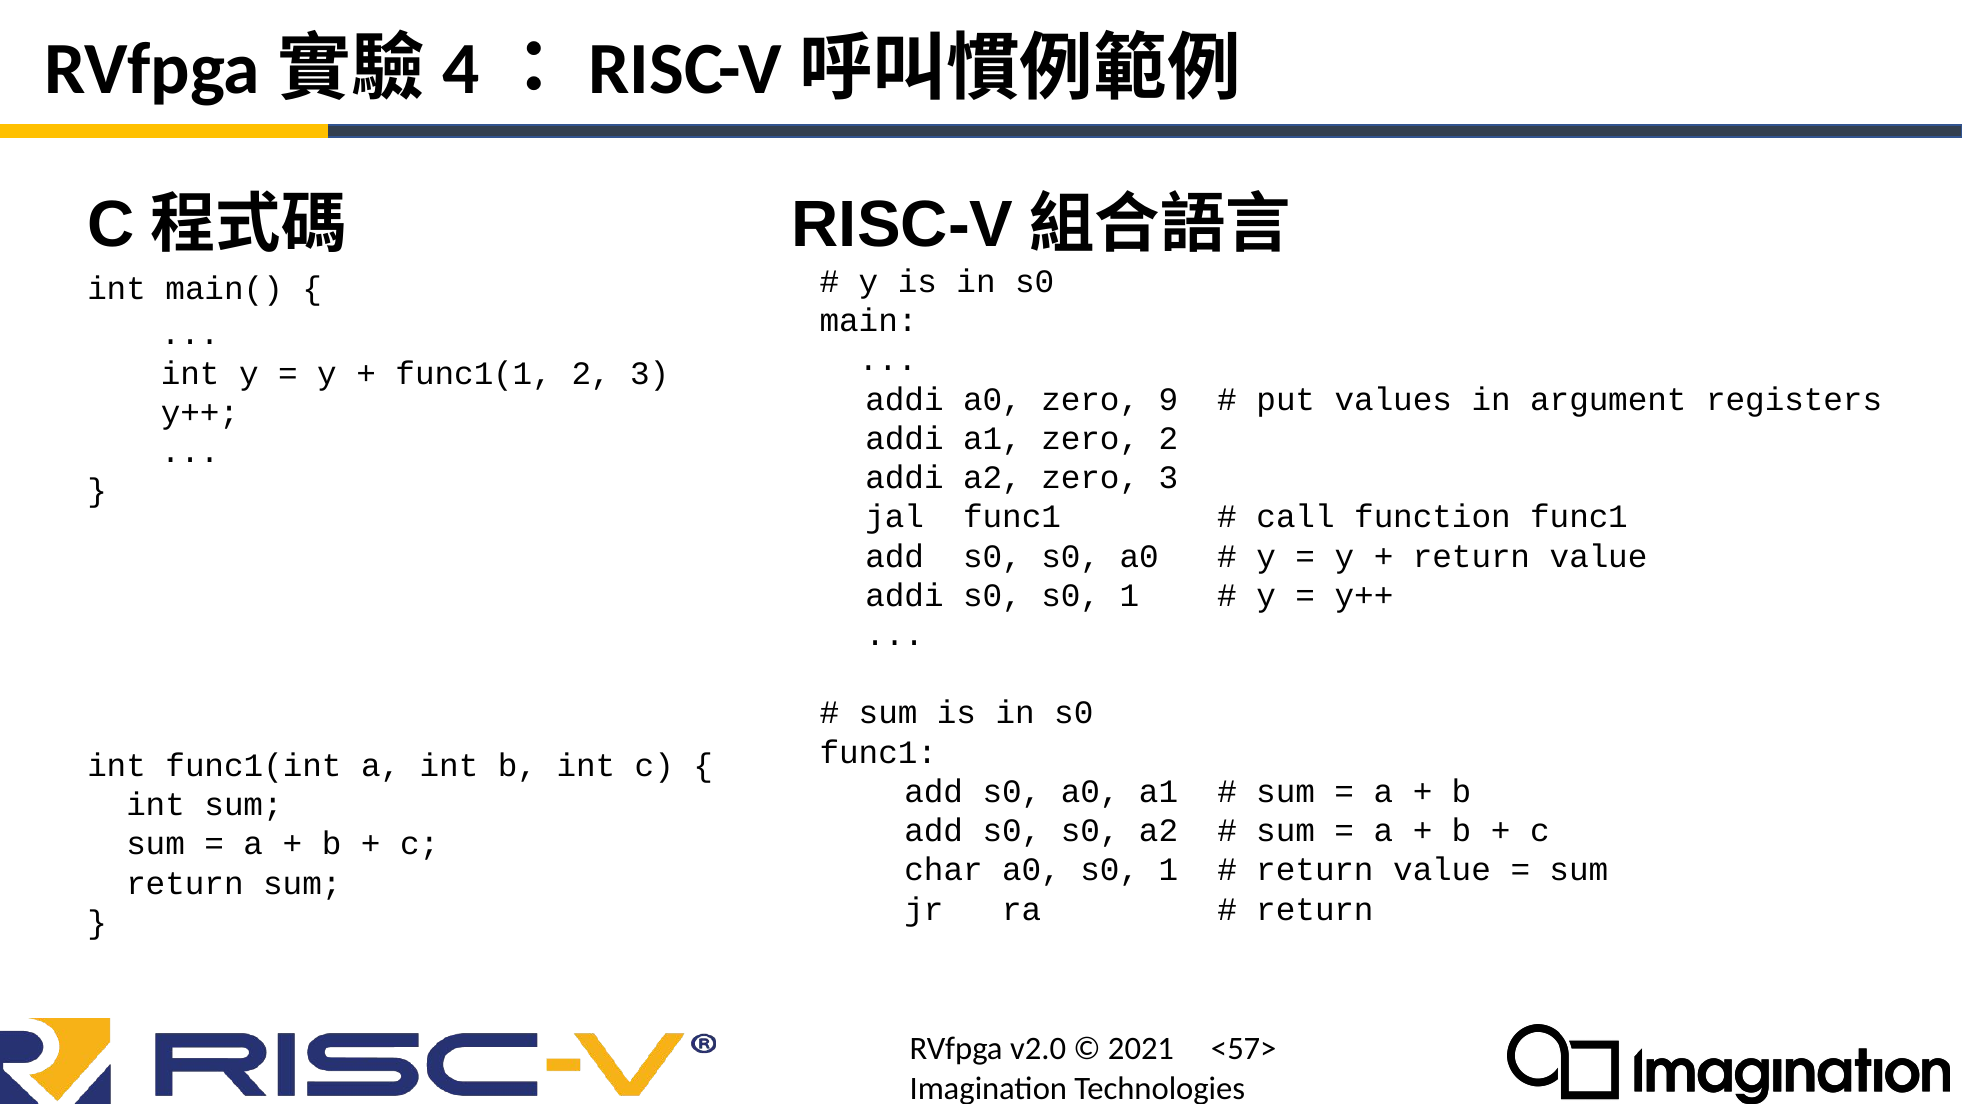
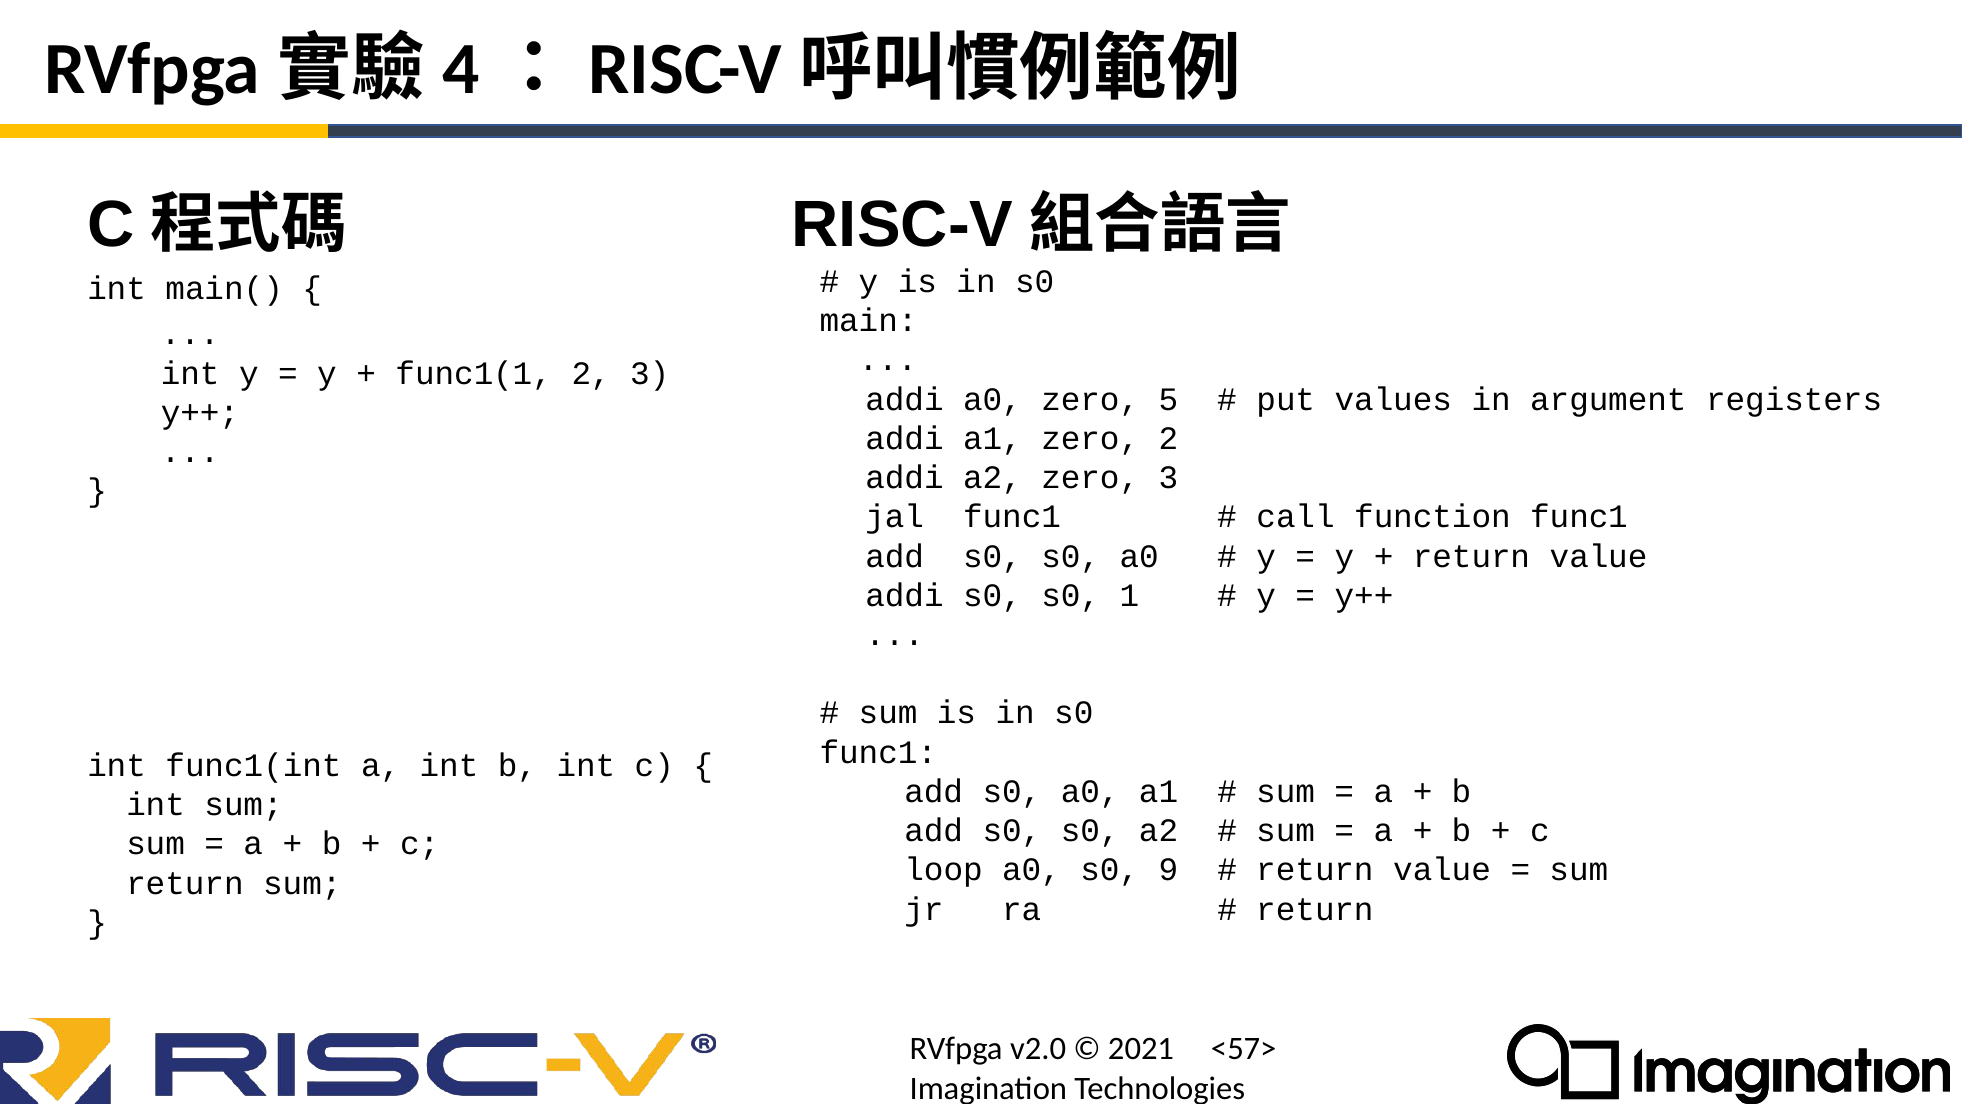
9: 9 -> 5
char: char -> loop
a0 s0 1: 1 -> 9
